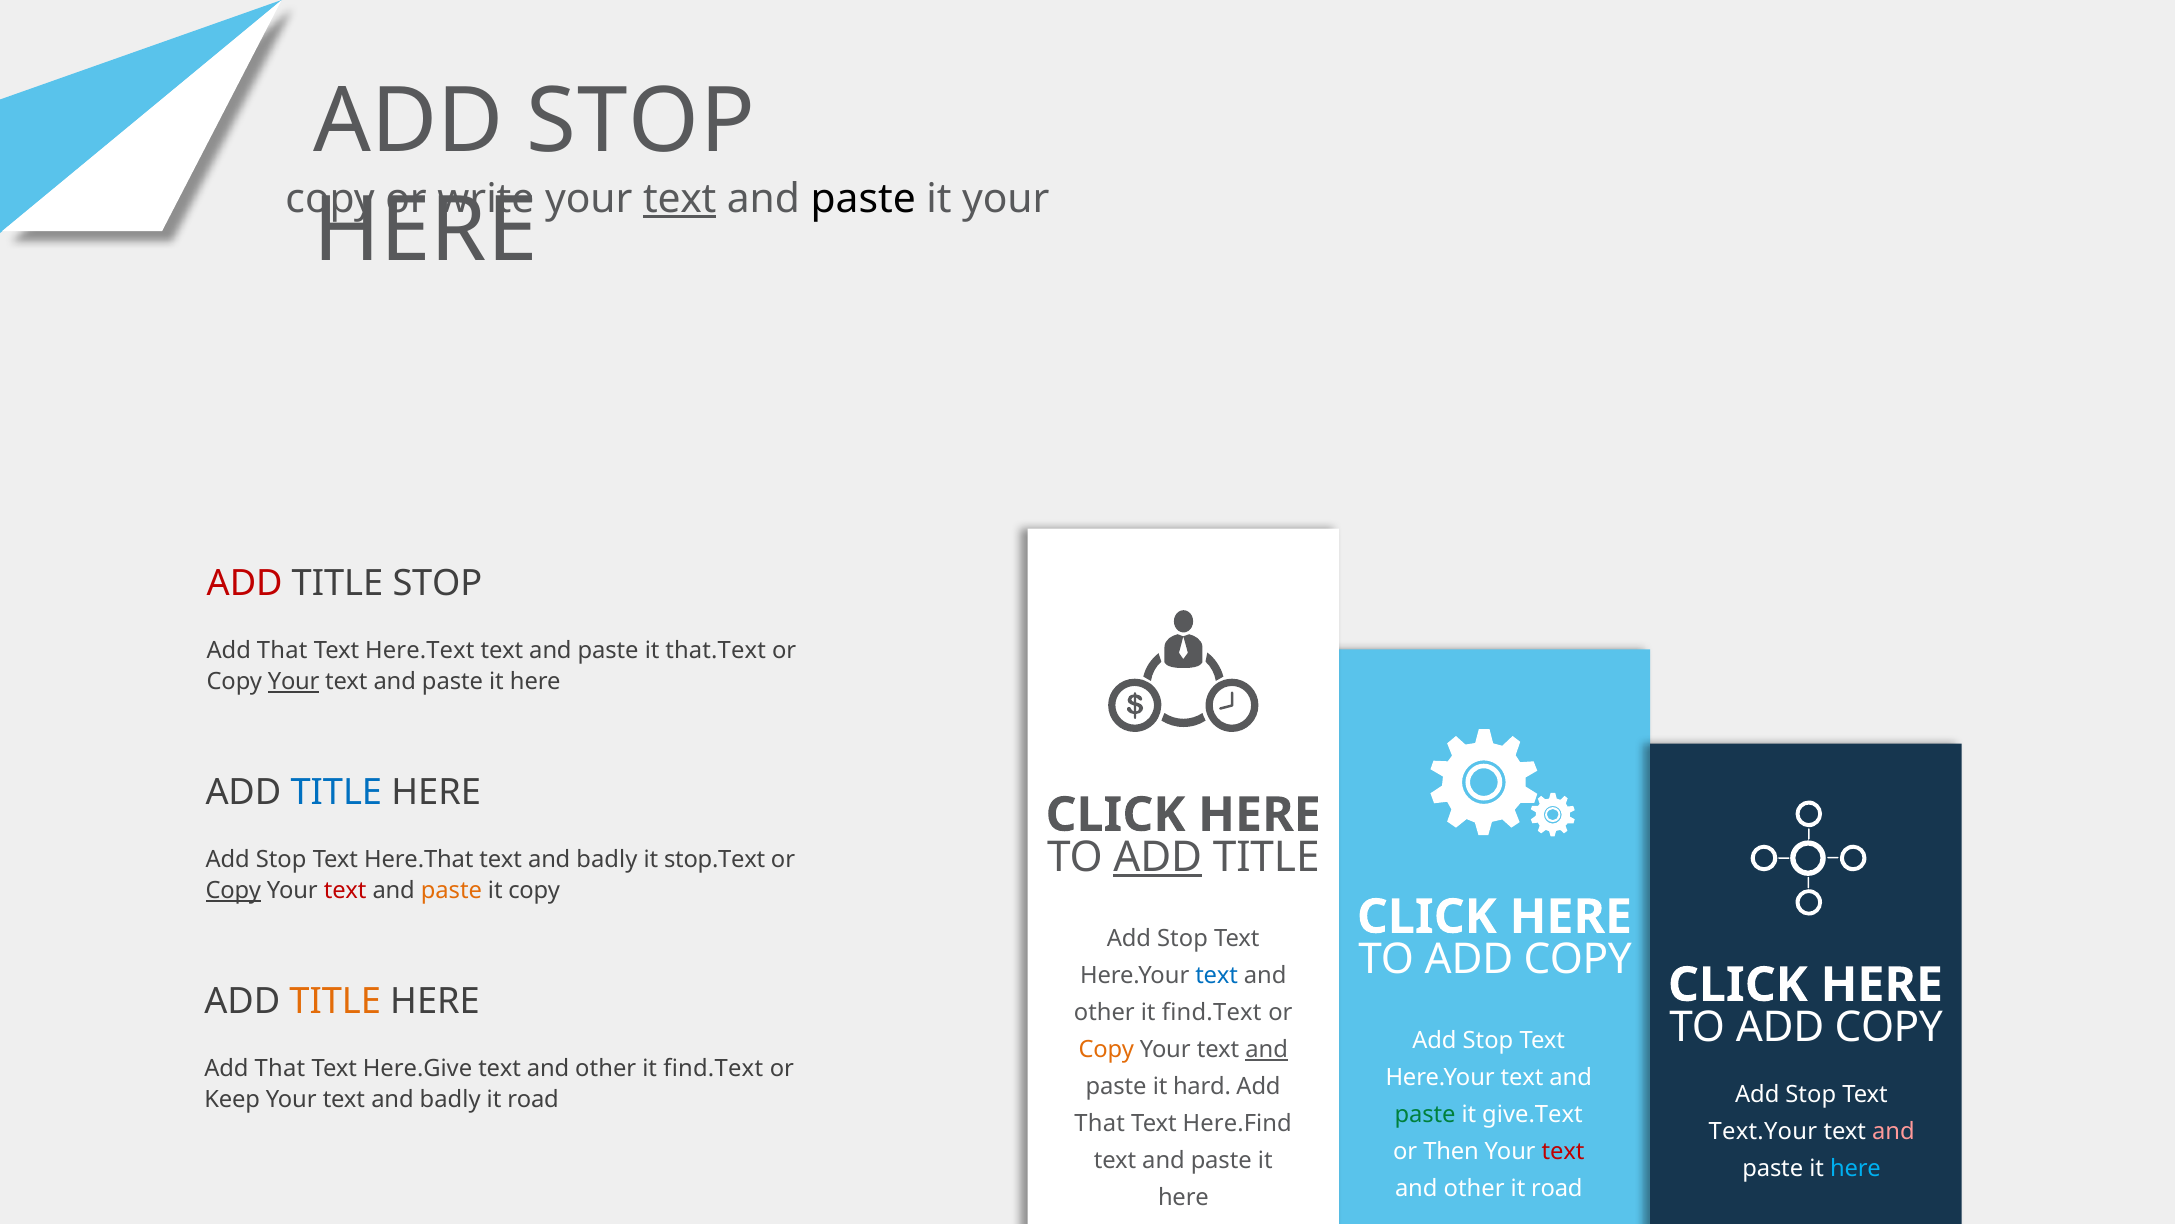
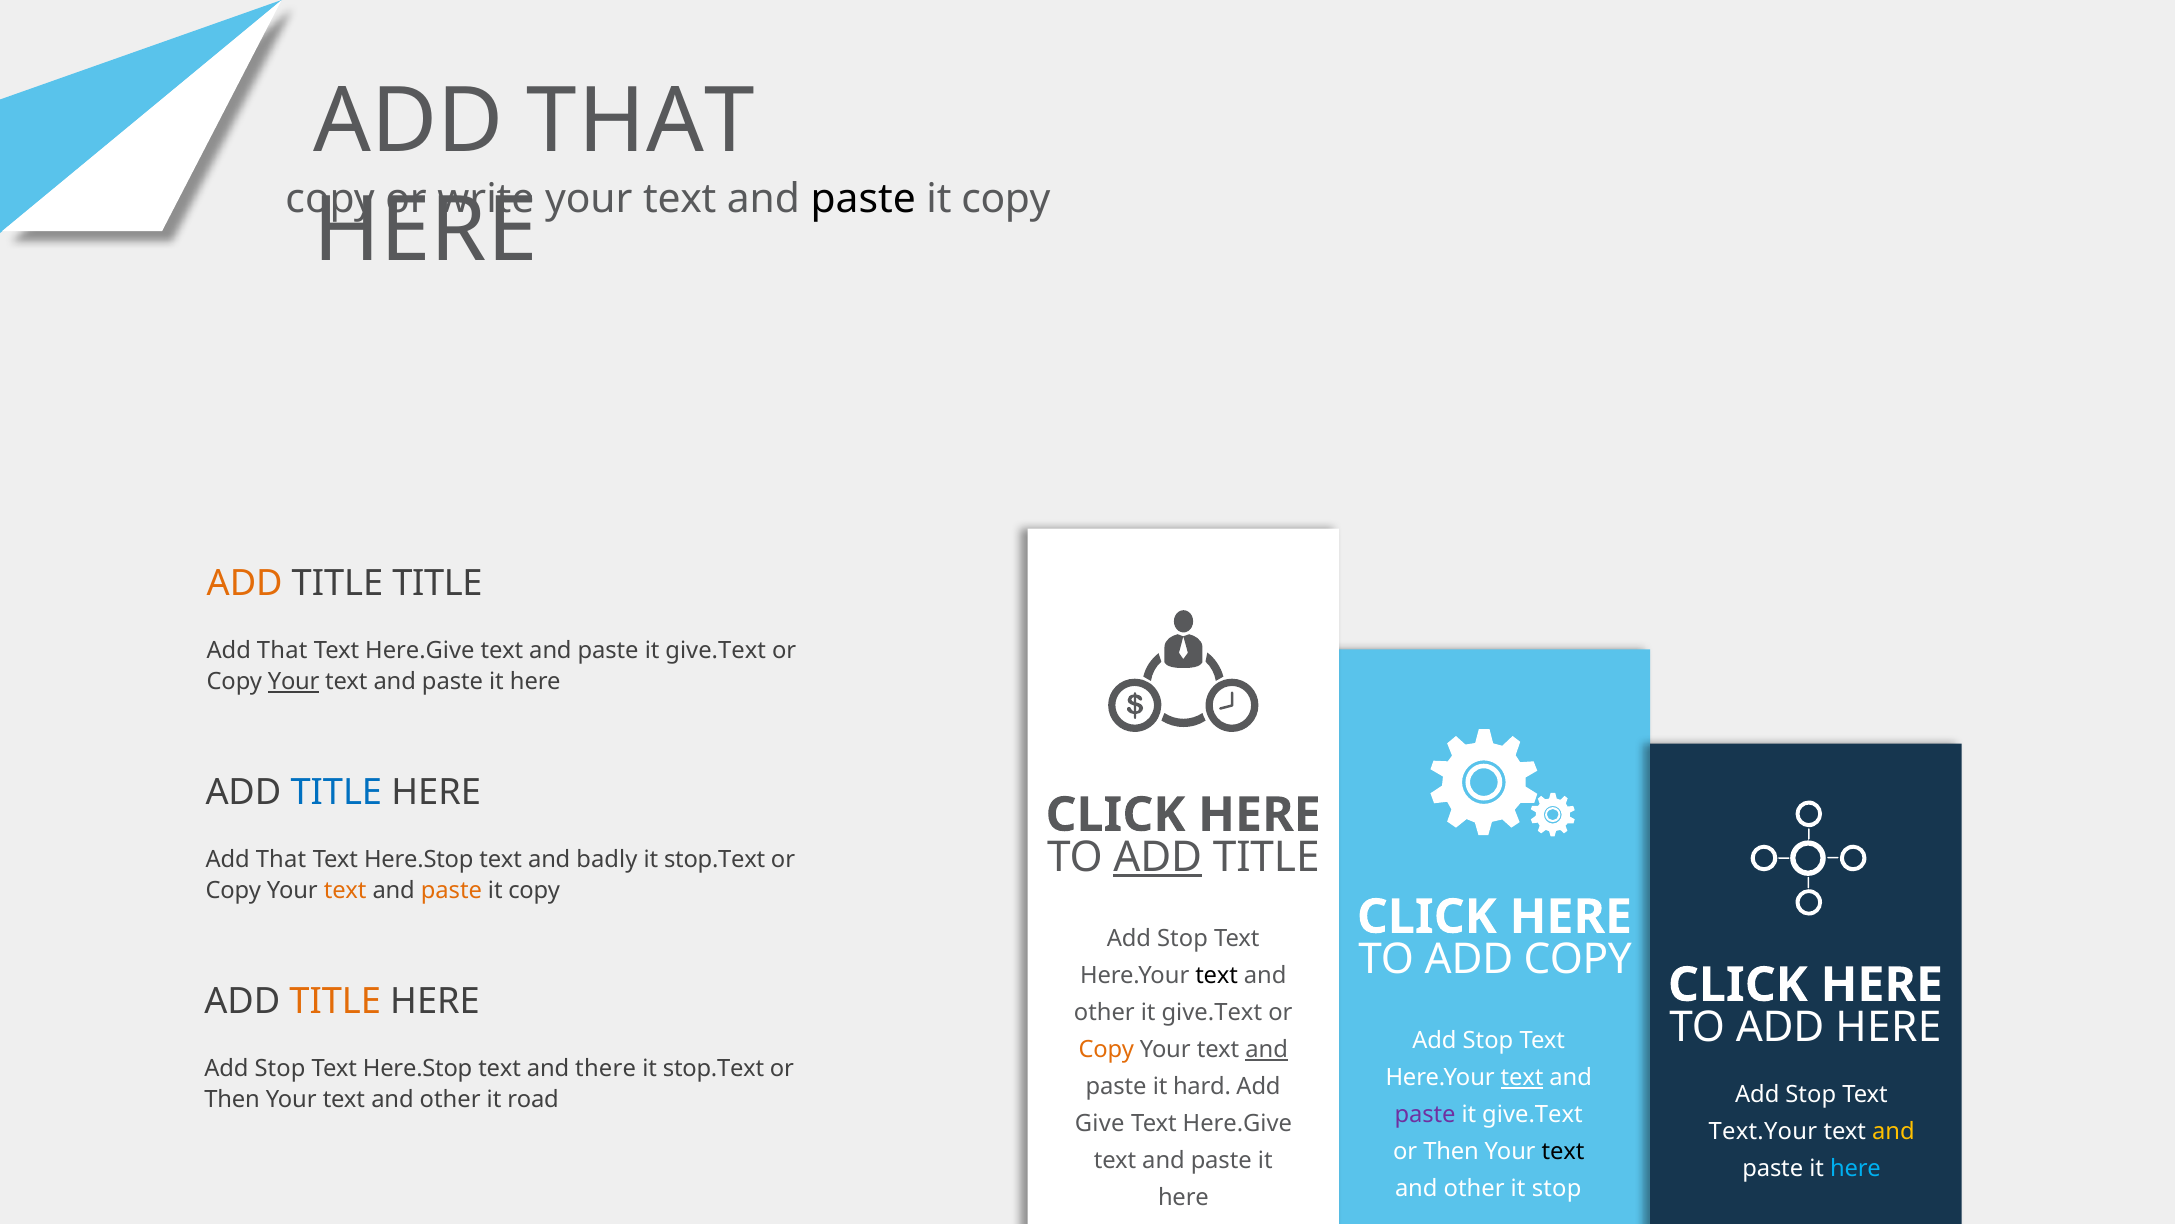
STOP at (641, 121): STOP -> THAT
text at (680, 199) underline: present -> none
your at (1006, 199): your -> copy
ADD at (245, 583) colour: red -> orange
TITLE STOP: STOP -> TITLE
Here.Text at (420, 650): Here.Text -> Here.Give
that.Text at (716, 650): that.Text -> give.Text
Stop at (281, 859): Stop -> That
Here.That at (419, 859): Here.That -> Here.Stop
Copy at (233, 890) underline: present -> none
text at (345, 890) colour: red -> orange
text at (1217, 975) colour: blue -> black
find.Text at (1212, 1012): find.Text -> give.Text
COPY at (1889, 1027): COPY -> HERE
That at (280, 1068): That -> Stop
Here.Give at (418, 1068): Here.Give -> Here.Stop
other at (606, 1068): other -> there
find.Text at (713, 1068): find.Text -> stop.Text
text at (1522, 1077) underline: none -> present
Keep at (232, 1099): Keep -> Then
badly at (450, 1099): badly -> other
paste at (1425, 1114) colour: green -> purple
That at (1100, 1123): That -> Give
Here.Find at (1237, 1123): Here.Find -> Here.Give
and at (1893, 1131) colour: pink -> yellow
text at (1563, 1151) colour: red -> black
road at (1557, 1188): road -> stop
